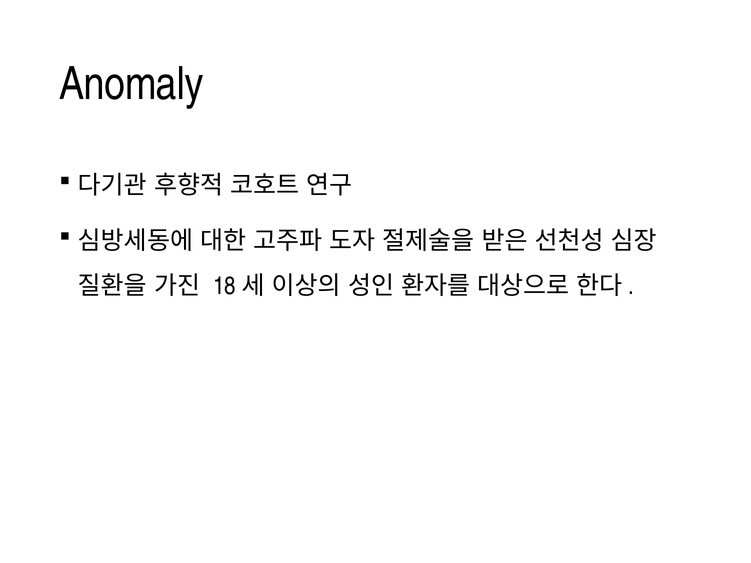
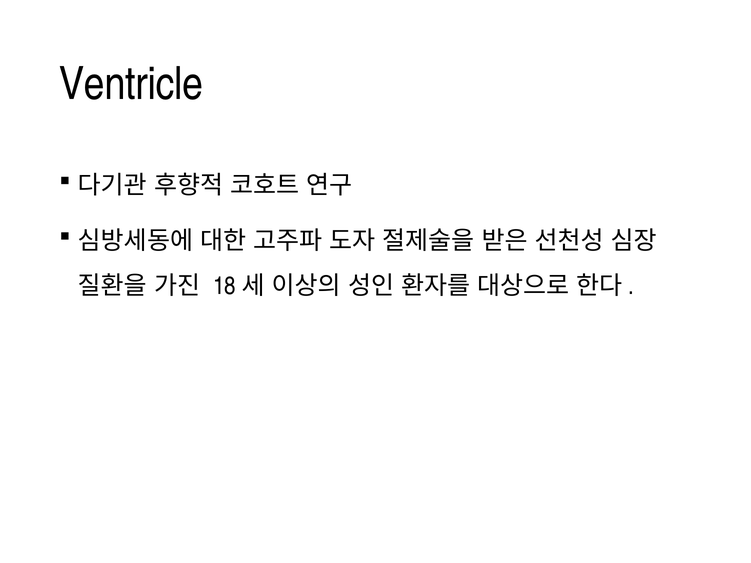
Anomaly: Anomaly -> Ventricle
